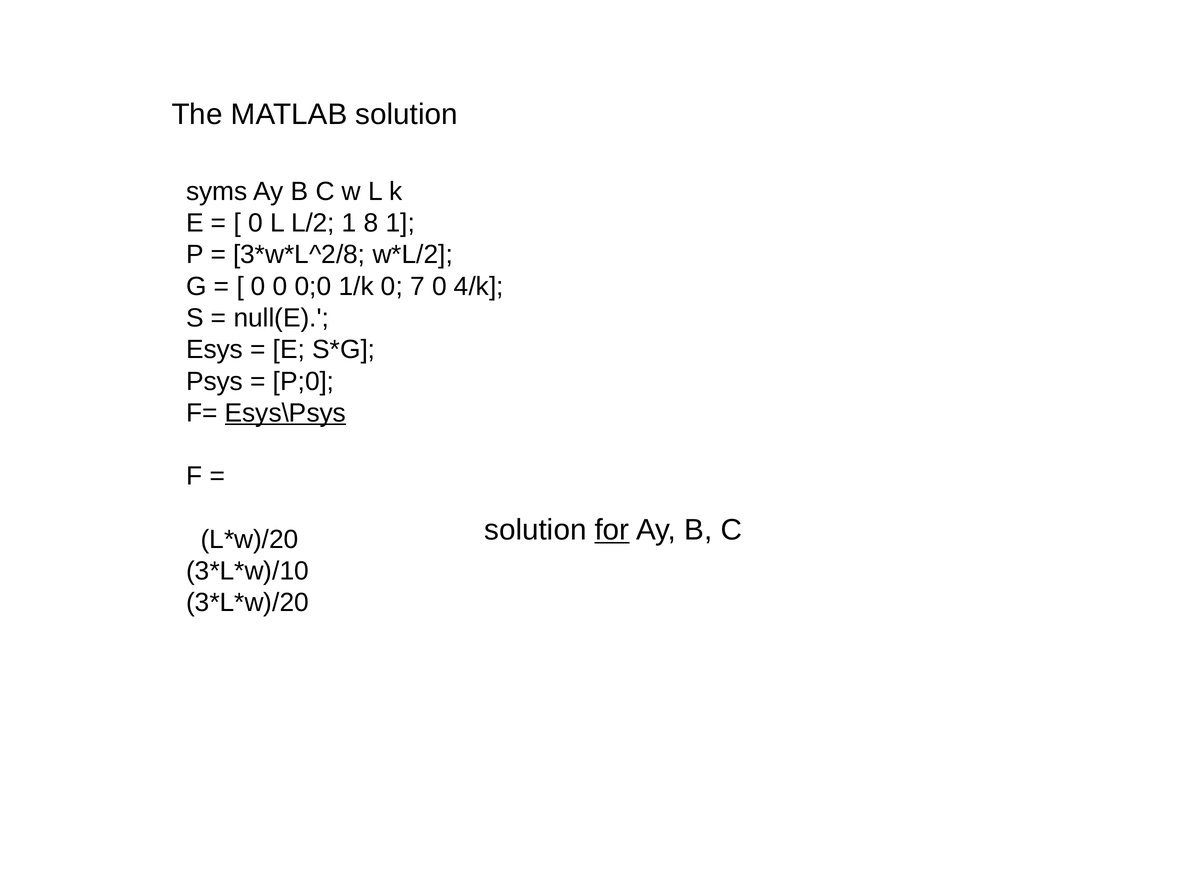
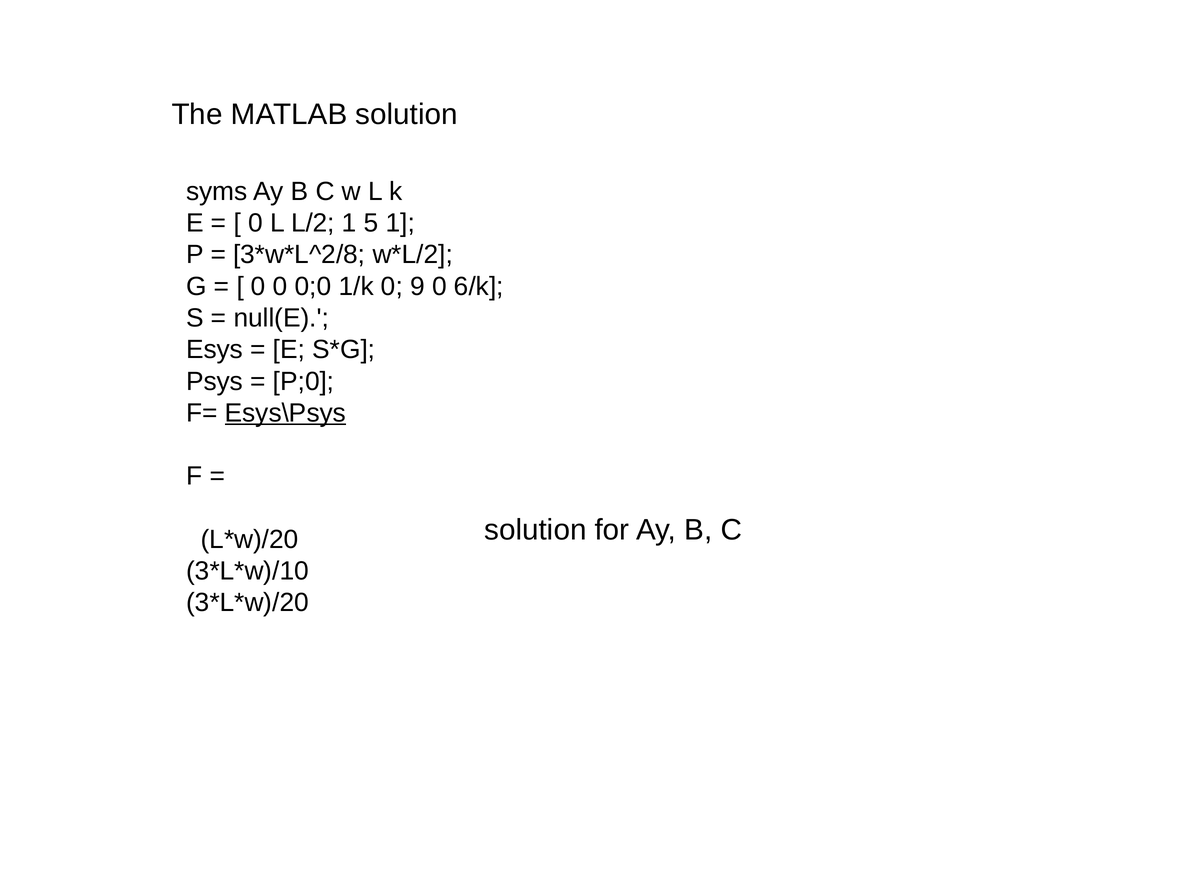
8: 8 -> 5
7: 7 -> 9
4/k: 4/k -> 6/k
for underline: present -> none
